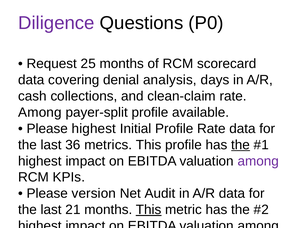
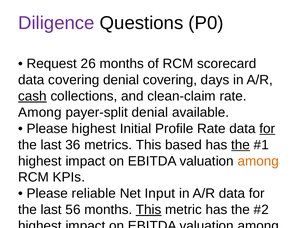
25: 25 -> 26
denial analysis: analysis -> covering
cash at (32, 96) underline: none -> present
payer-split profile: profile -> denial
for at (267, 129) underline: none -> present
This profile: profile -> based
among at (258, 161) colour: purple -> orange
version: version -> reliable
Audit: Audit -> Input
21: 21 -> 56
